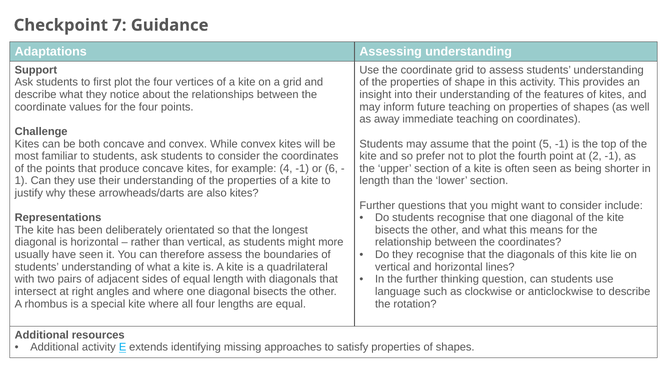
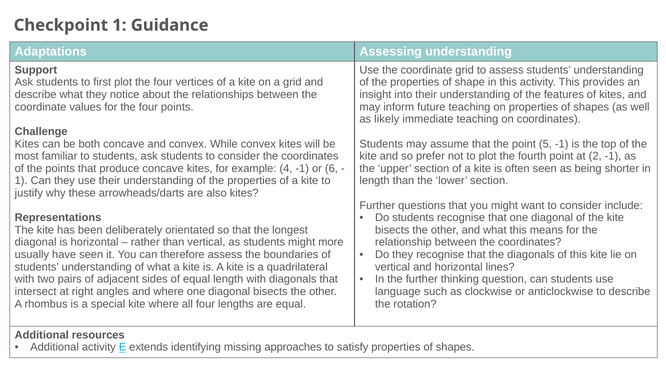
Checkpoint 7: 7 -> 1
away: away -> likely
